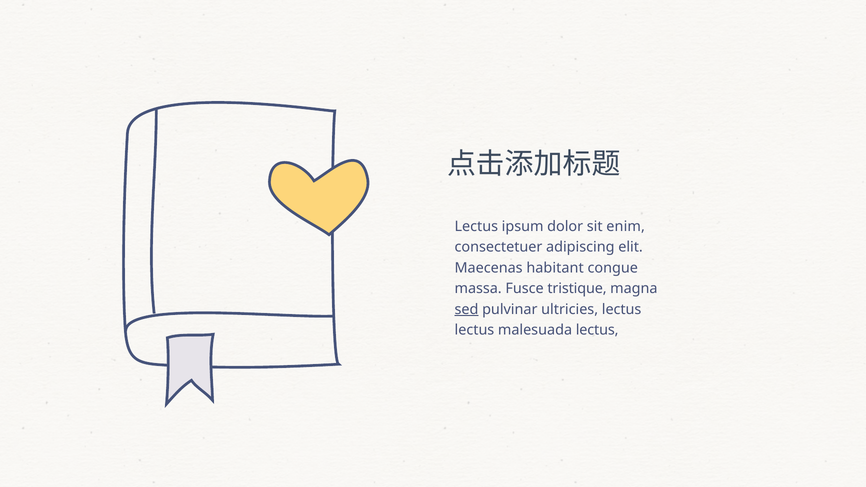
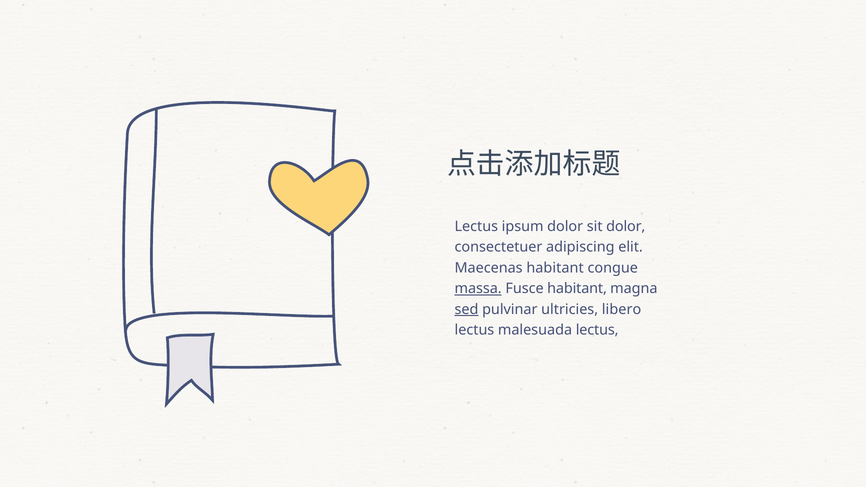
sit enim: enim -> dolor
massa underline: none -> present
Fusce tristique: tristique -> habitant
ultricies lectus: lectus -> libero
